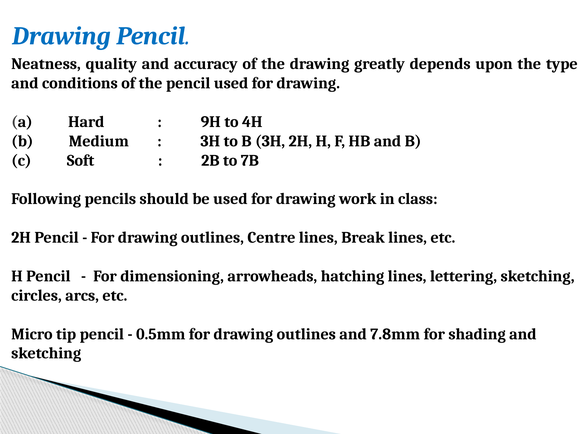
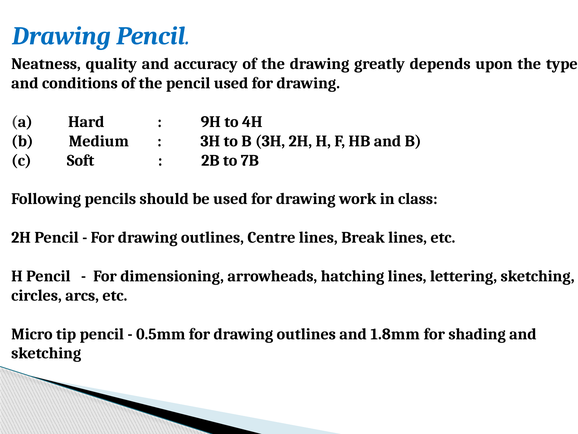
7.8mm: 7.8mm -> 1.8mm
